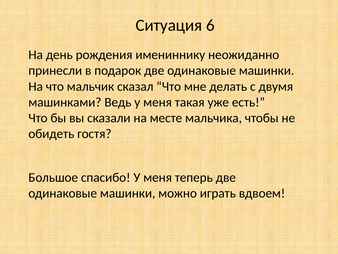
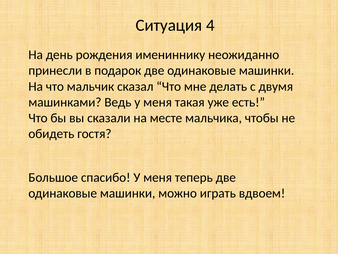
6: 6 -> 4
